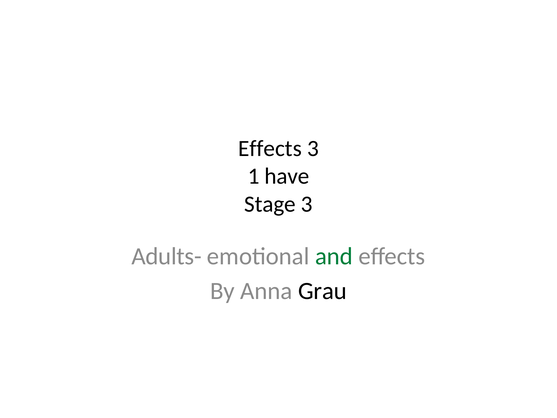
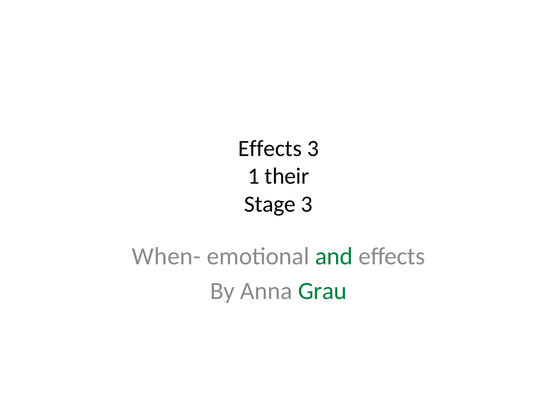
have: have -> their
Adults-: Adults- -> When-
Grau colour: black -> green
